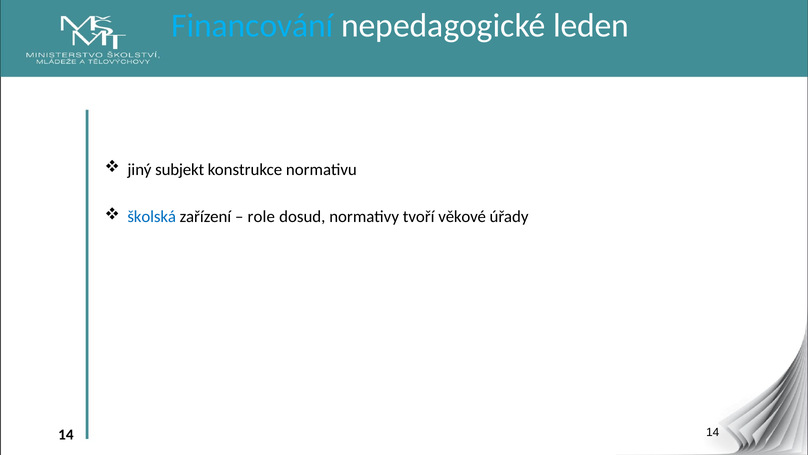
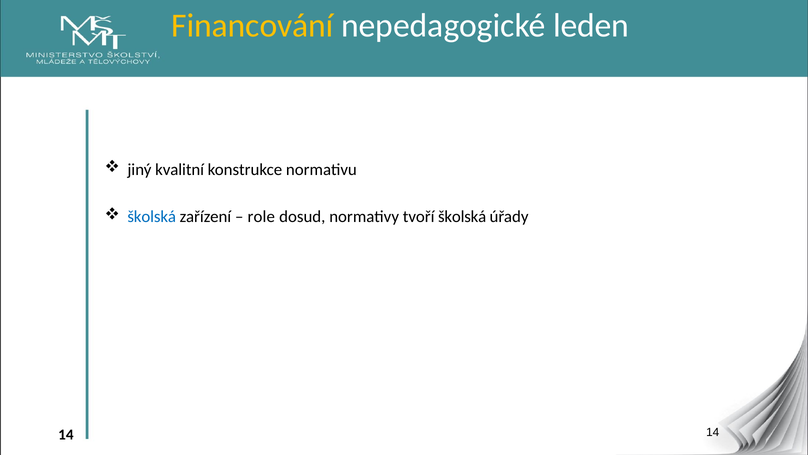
Financování colour: light blue -> yellow
subjekt: subjekt -> kvalitní
tvoří věkové: věkové -> školská
